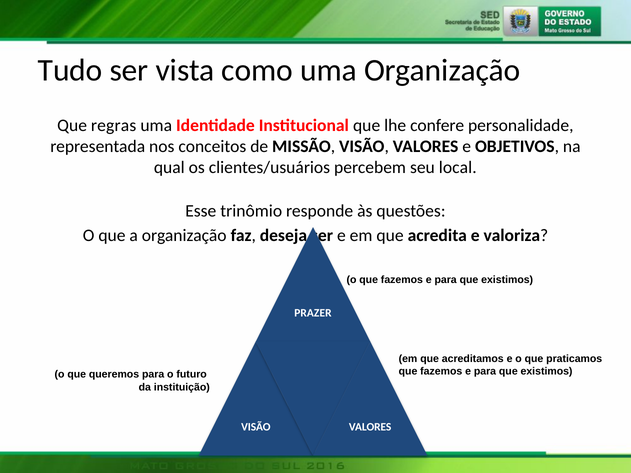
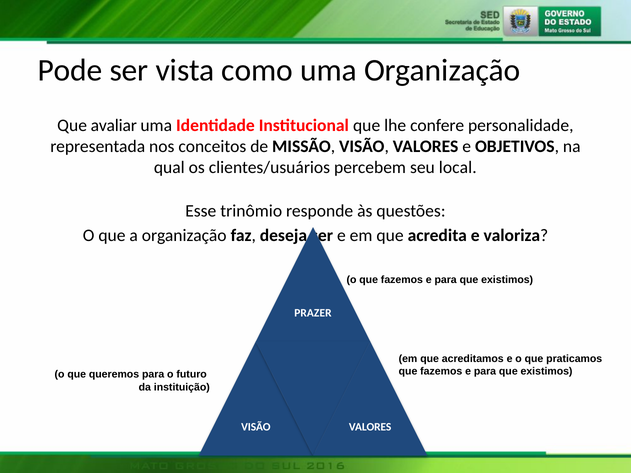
Tudo: Tudo -> Pode
regras: regras -> avaliar
